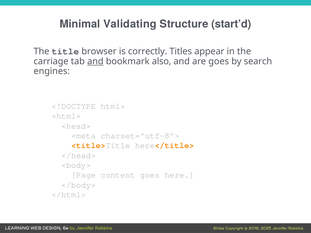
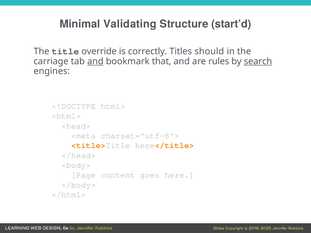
browser: browser -> override
appear: appear -> should
also: also -> that
are goes: goes -> rules
search underline: none -> present
